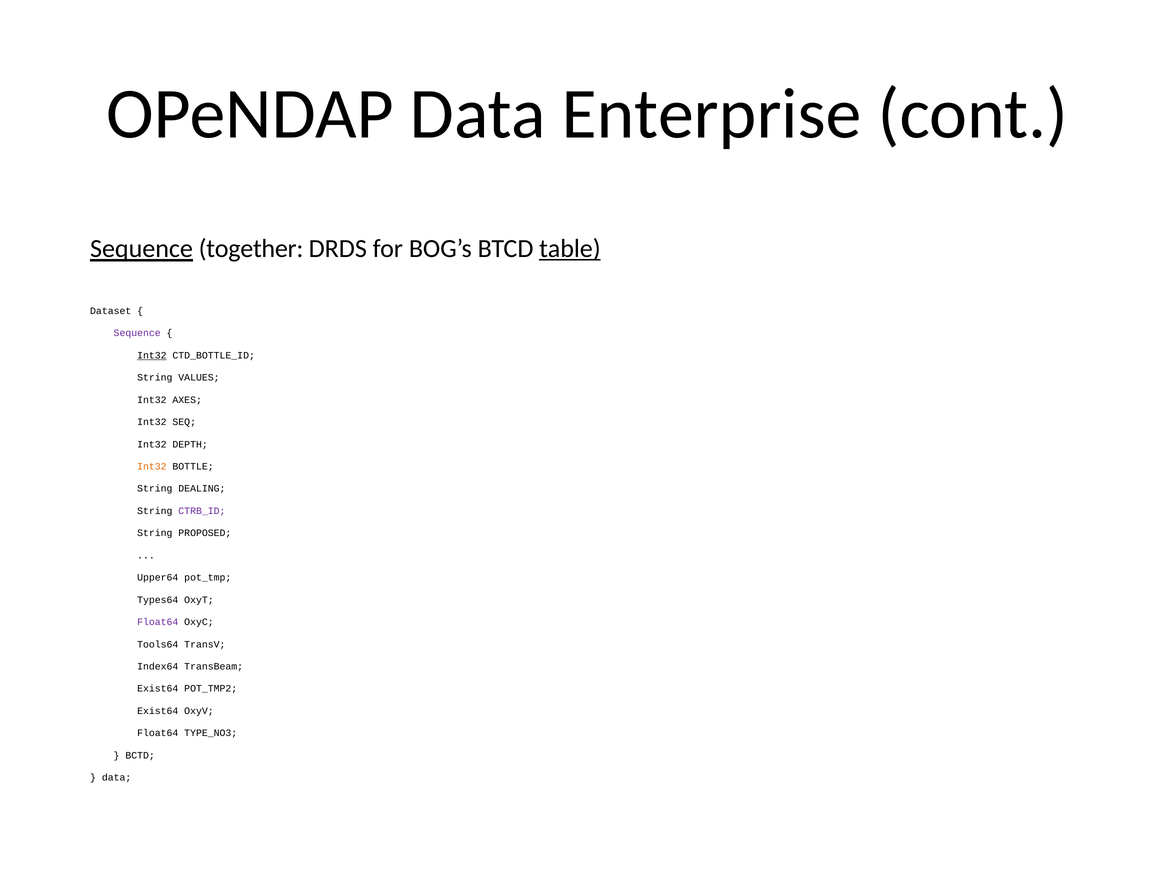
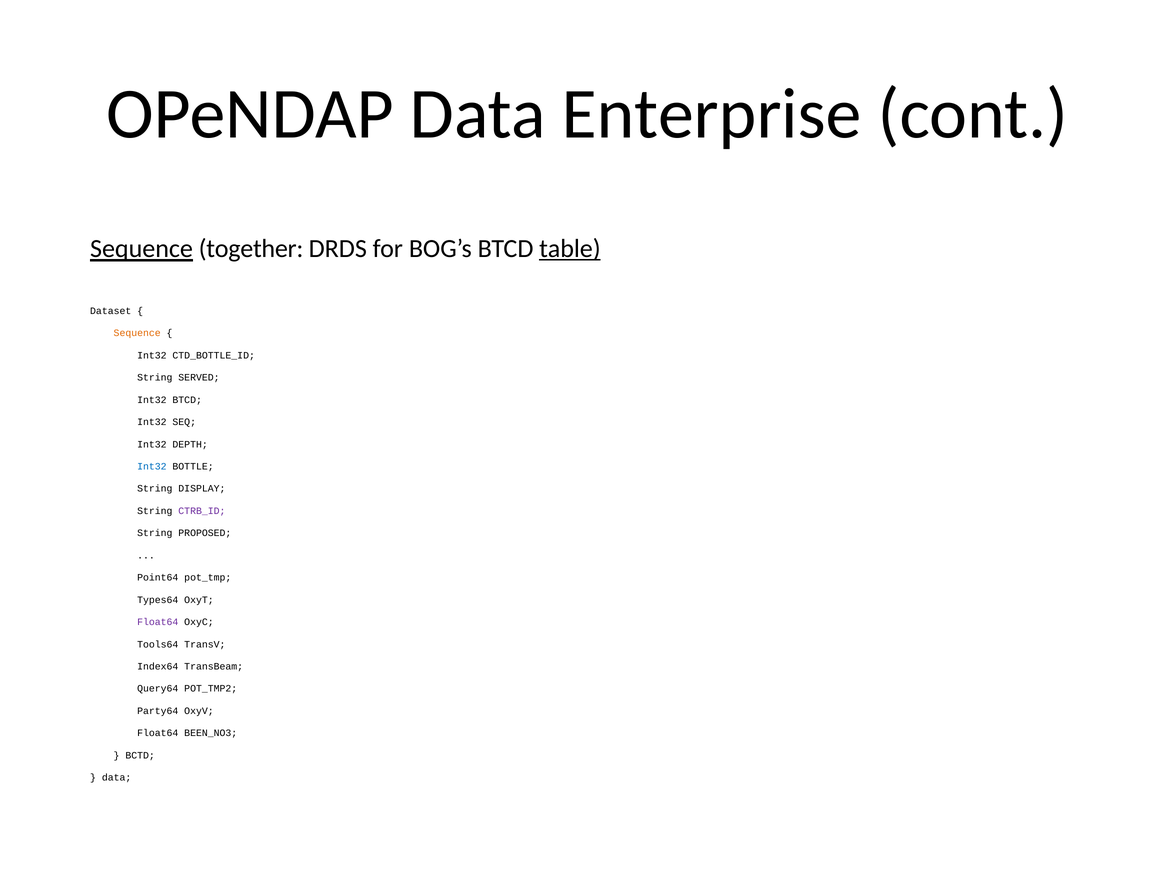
Sequence at (137, 333) colour: purple -> orange
Int32 at (152, 355) underline: present -> none
VALUES: VALUES -> SERVED
Int32 AXES: AXES -> BTCD
Int32 at (152, 467) colour: orange -> blue
DEALING: DEALING -> DISPLAY
Upper64: Upper64 -> Point64
Exist64 at (158, 689): Exist64 -> Query64
Exist64 at (158, 711): Exist64 -> Party64
TYPE_NO3: TYPE_NO3 -> BEEN_NO3
